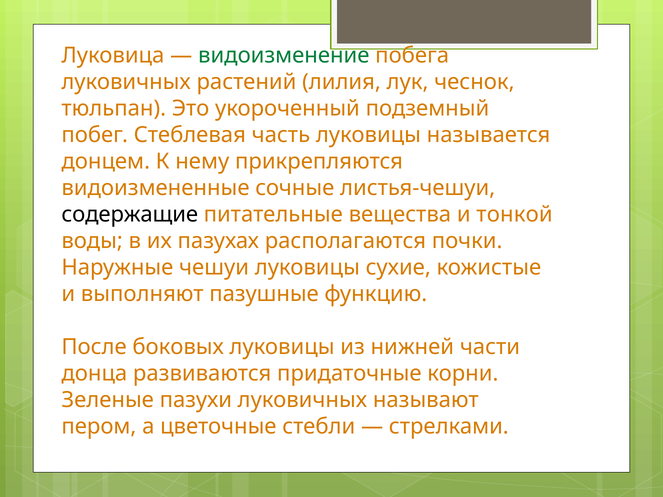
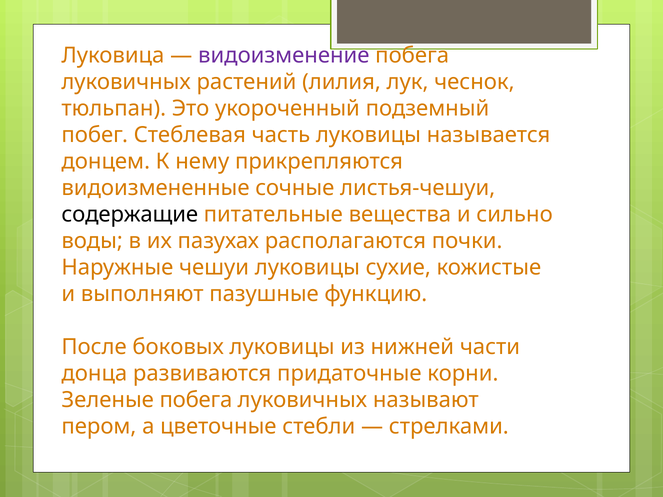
видоизменение colour: green -> purple
тонкой: тонкой -> сильно
Зеленые пазухи: пазухи -> побега
